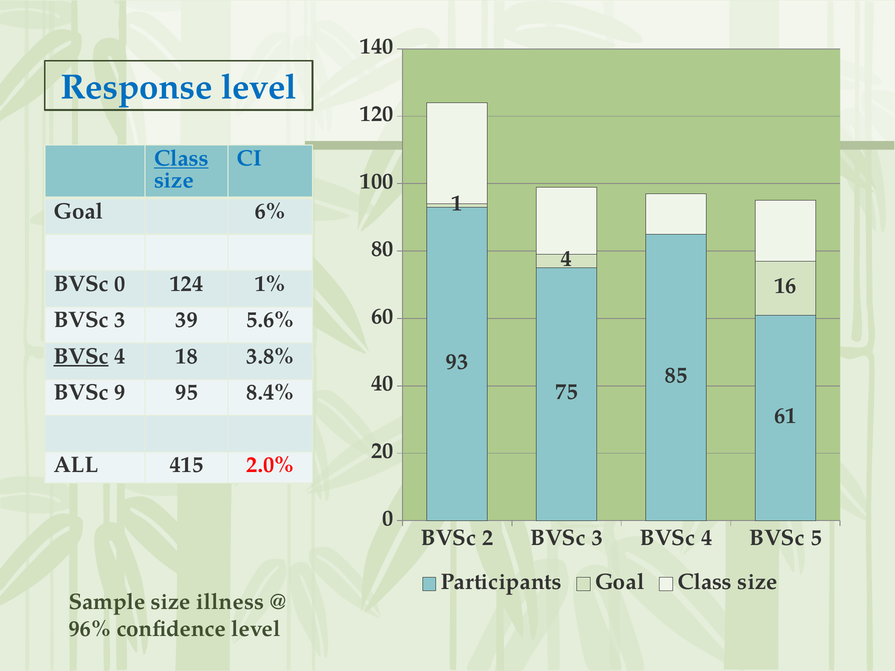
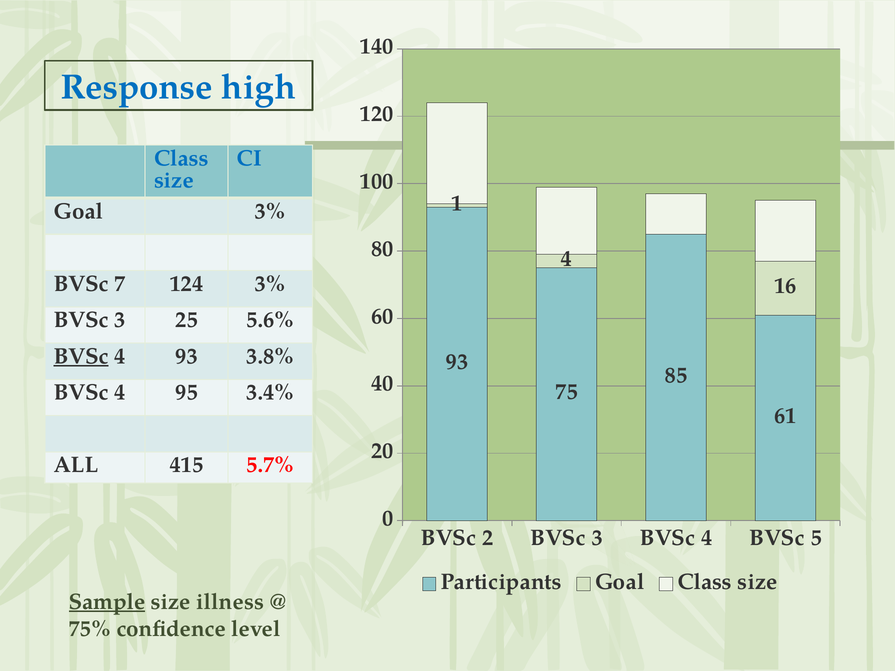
Response level: level -> high
Class at (181, 158) underline: present -> none
Goal 6%: 6% -> 3%
BVSc 0: 0 -> 7
124 1%: 1% -> 3%
39: 39 -> 25
4 18: 18 -> 93
9 at (120, 393): 9 -> 4
8.4%: 8.4% -> 3.4%
2.0%: 2.0% -> 5.7%
Sample underline: none -> present
96%: 96% -> 75%
